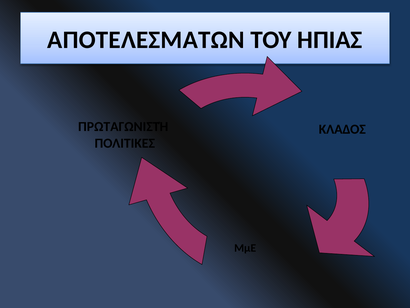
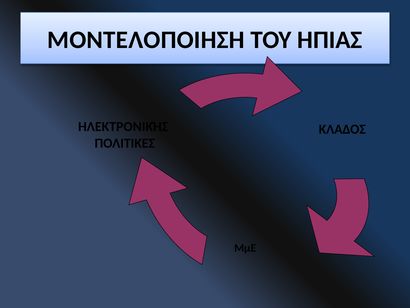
ΑΠΟΤΕΛΕΣΜΑΤΩΝ: ΑΠΟΤΕΛΕΣΜΑΤΩΝ -> ΜΟΝΤΕΛΟΠΟΙΗΣΗ
ΠΡΩΤΑΓΩΝΙΣΤΉ: ΠΡΩΤΑΓΩΝΙΣΤΉ -> ΗΛΕΚΤΡΟΝΙΚΉΣ
